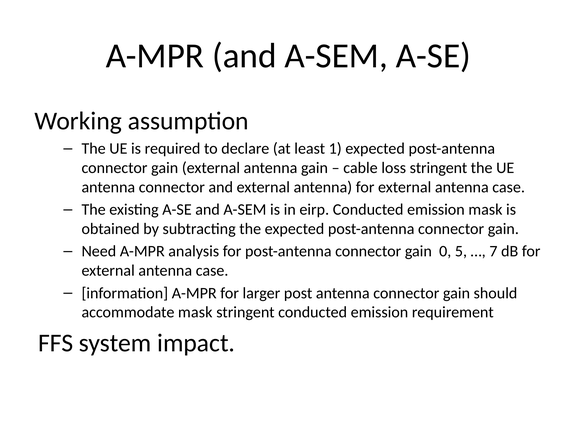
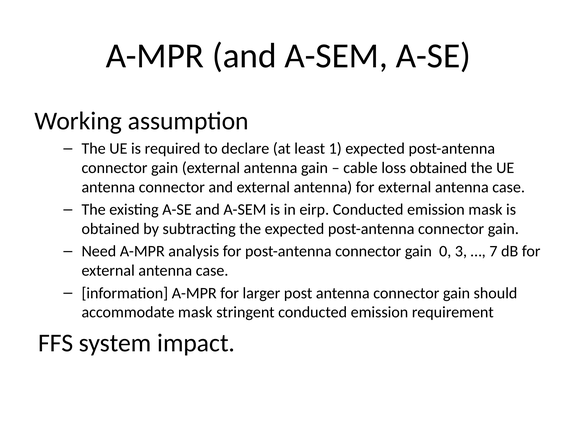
loss stringent: stringent -> obtained
5: 5 -> 3
